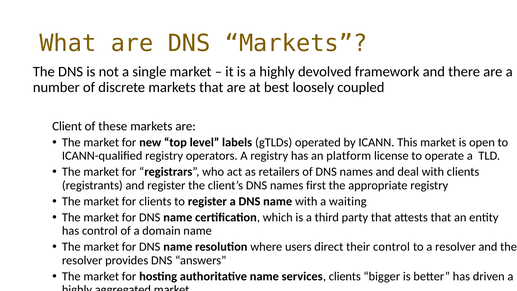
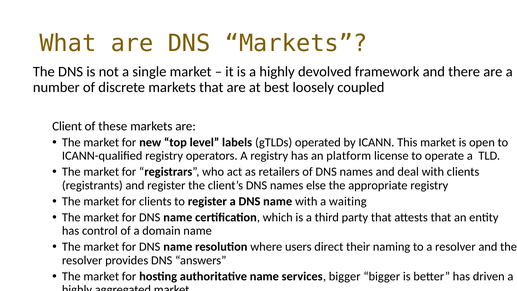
first: first -> else
their control: control -> naming
services clients: clients -> bigger
